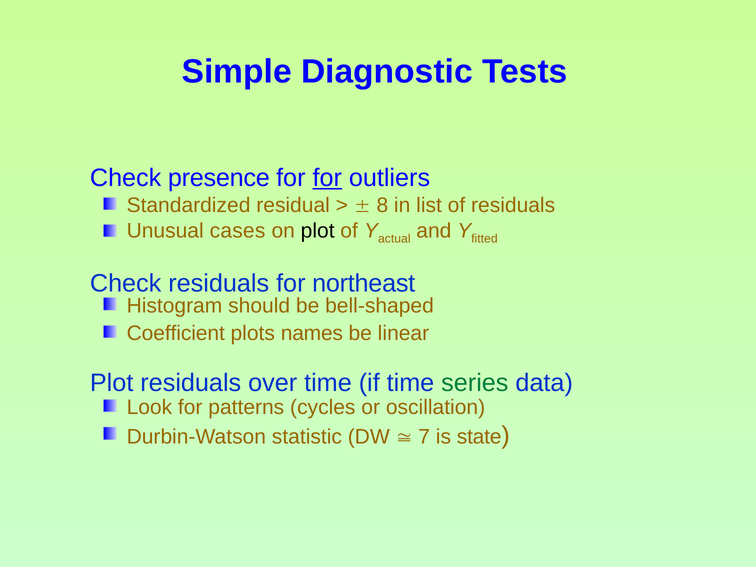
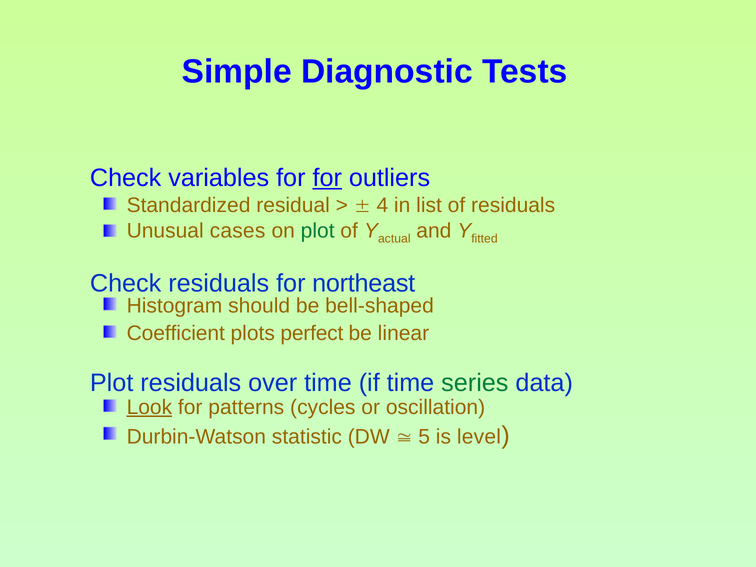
presence: presence -> variables
8: 8 -> 4
plot at (318, 231) colour: black -> green
names: names -> perfect
Look underline: none -> present
7: 7 -> 5
state: state -> level
